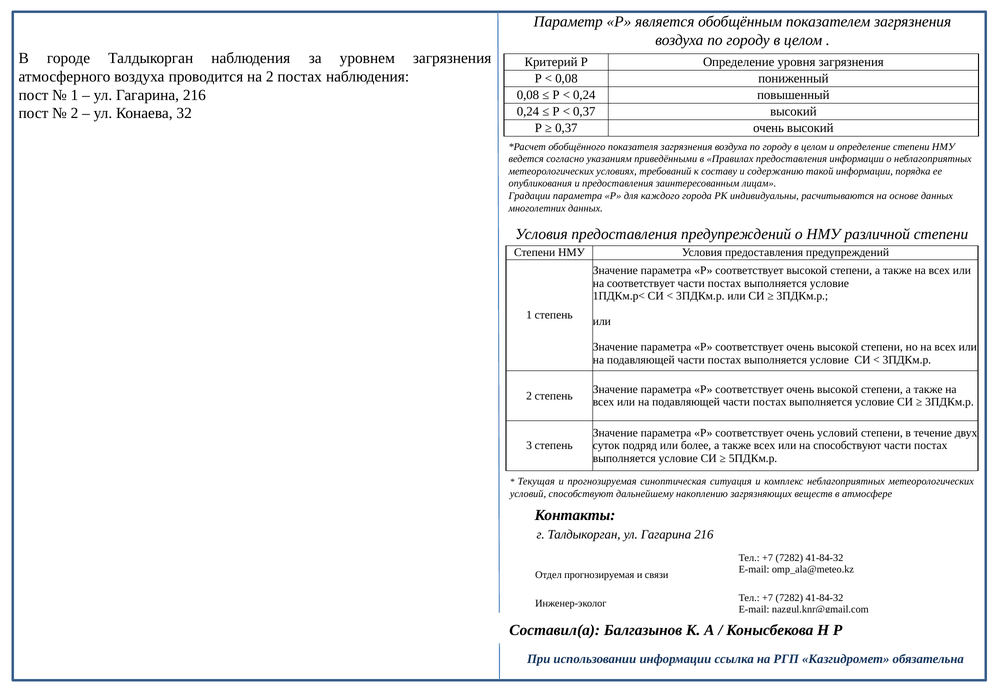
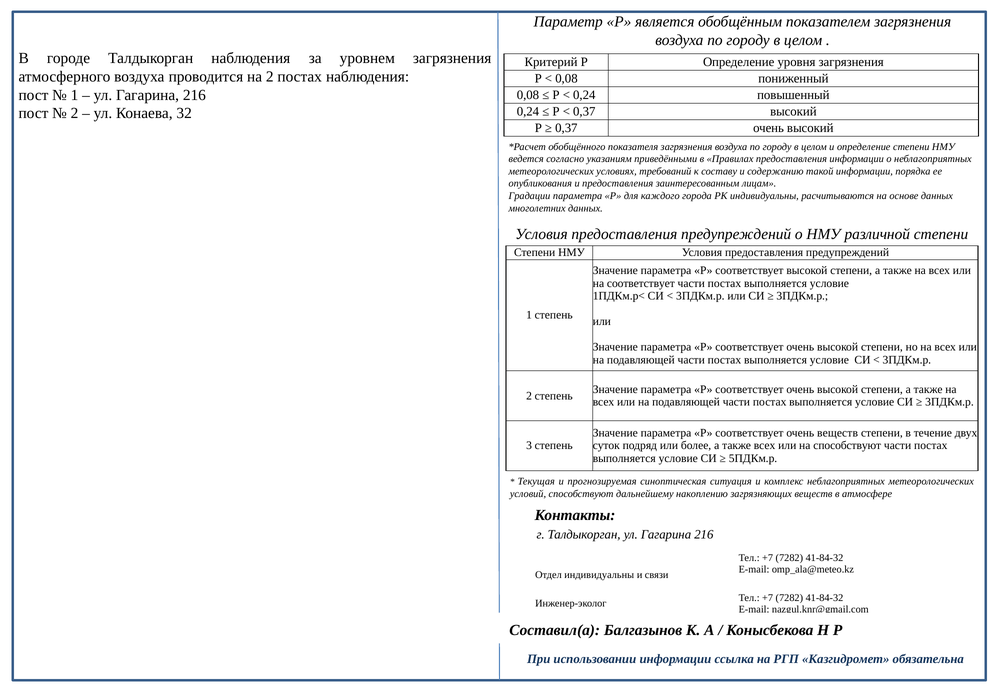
очень условий: условий -> веществ
Отдел прогнозируемая: прогнозируемая -> индивидуальны
